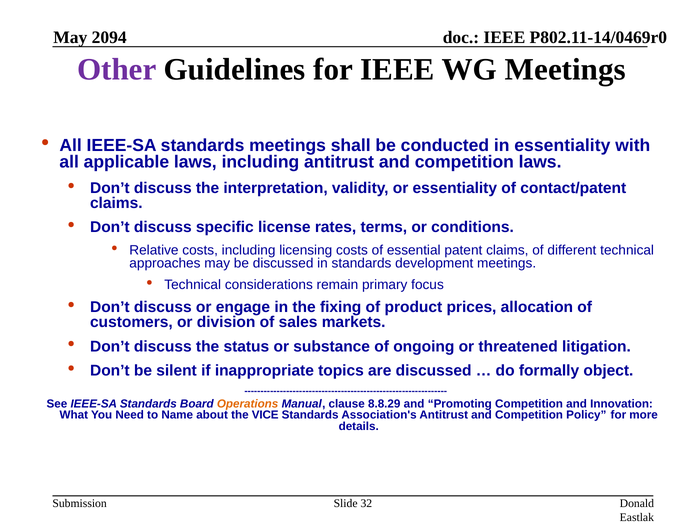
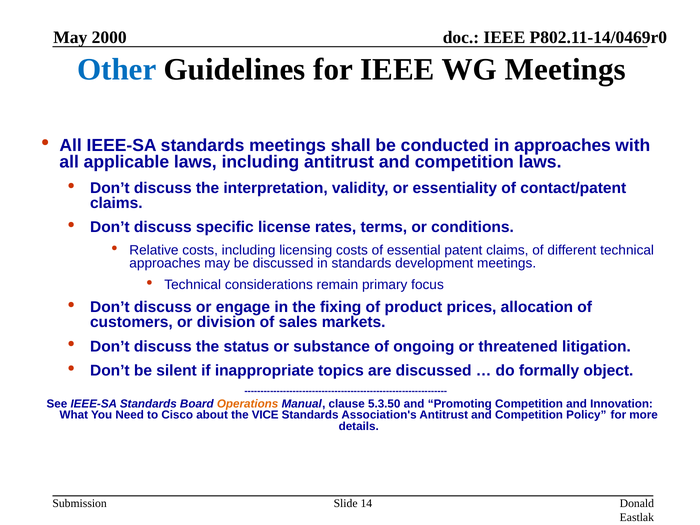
2094: 2094 -> 2000
Other colour: purple -> blue
in essentiality: essentiality -> approaches
8.8.29: 8.8.29 -> 5.3.50
Name: Name -> Cisco
32: 32 -> 14
